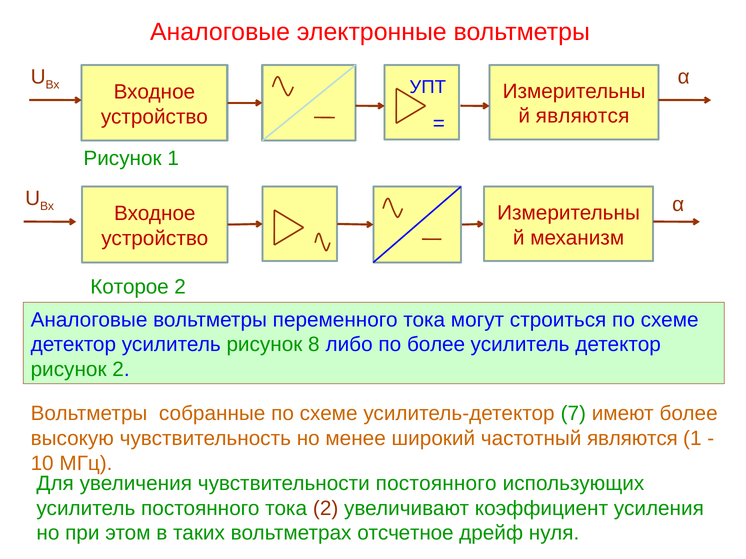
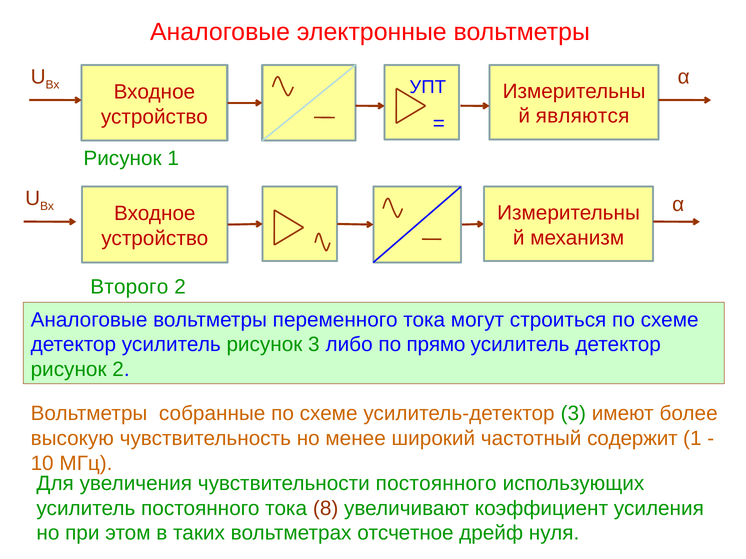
Которое: Которое -> Второго
рисунок 8: 8 -> 3
по более: более -> прямо
усилитель-детектор 7: 7 -> 3
частотный являются: являются -> содержит
тока 2: 2 -> 8
